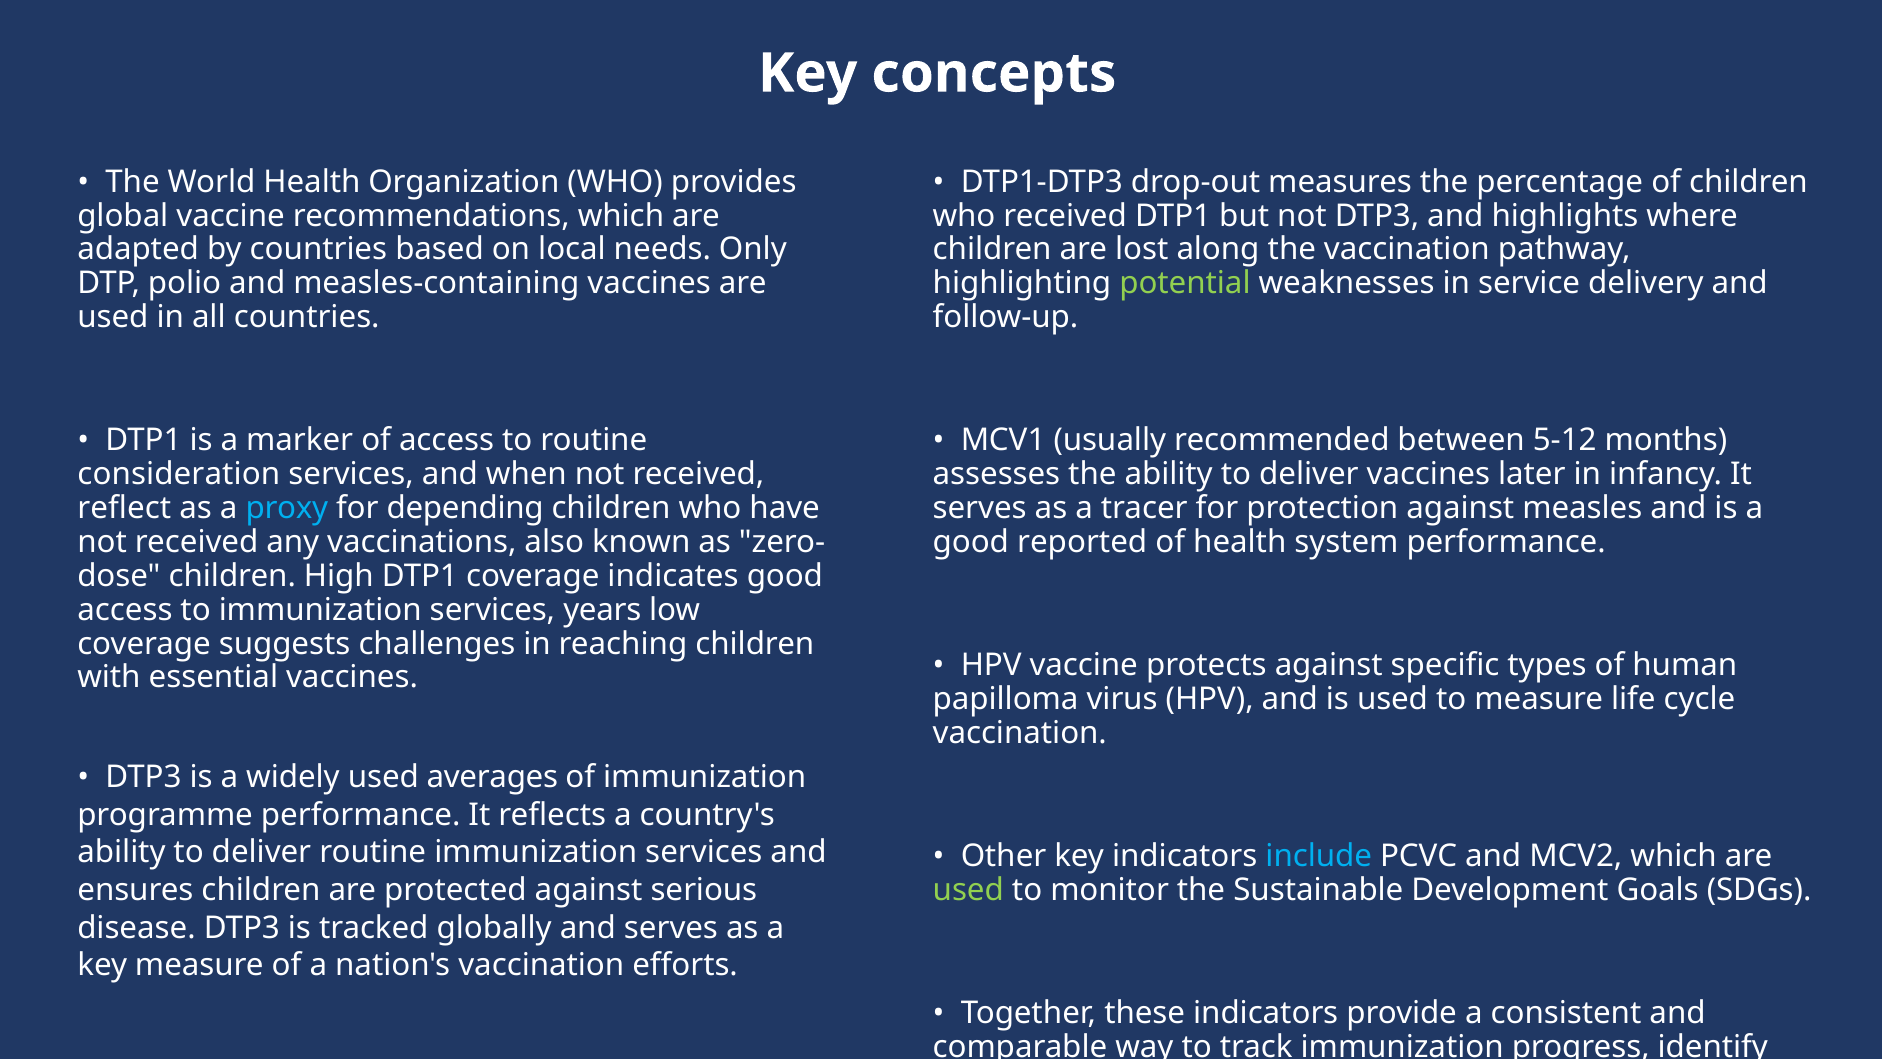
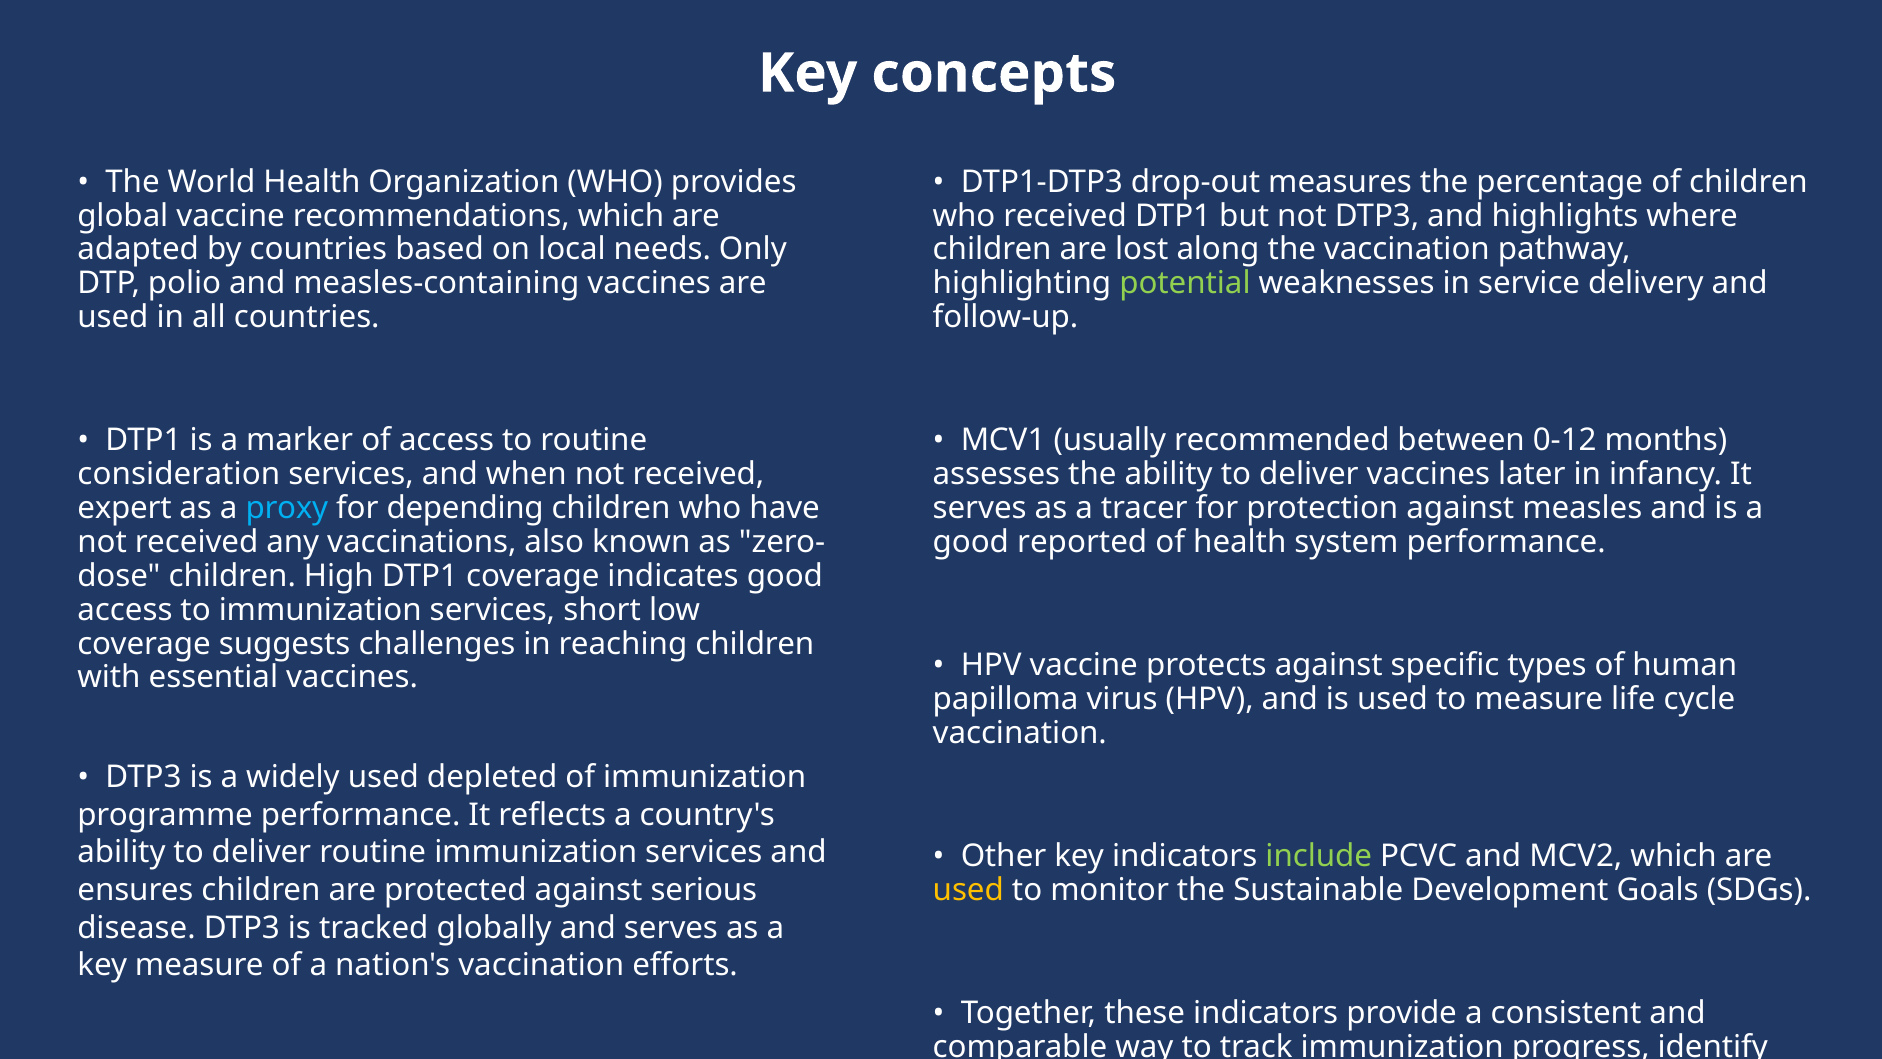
5-12: 5-12 -> 0-12
reflect: reflect -> expert
years: years -> short
averages: averages -> depleted
include colour: light blue -> light green
used at (968, 890) colour: light green -> yellow
